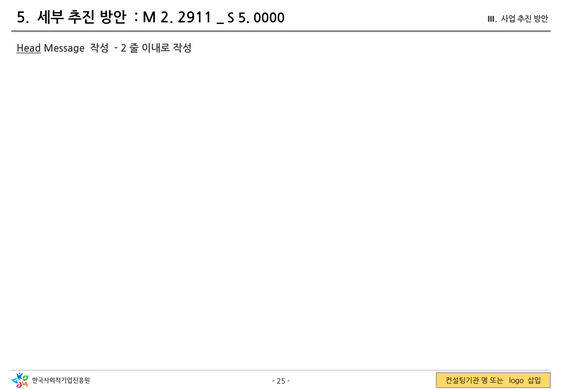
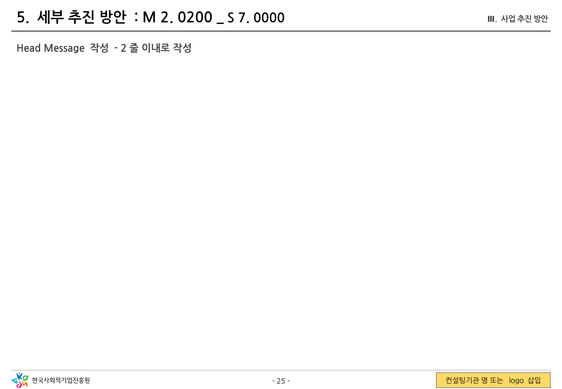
2911: 2911 -> 0200
S 5: 5 -> 7
Head underline: present -> none
